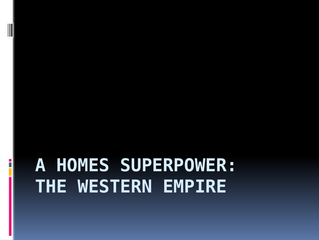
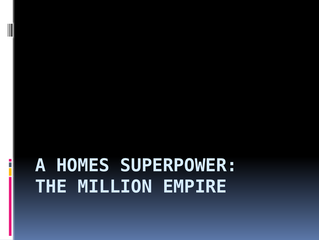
WESTERN: WESTERN -> MILLION
